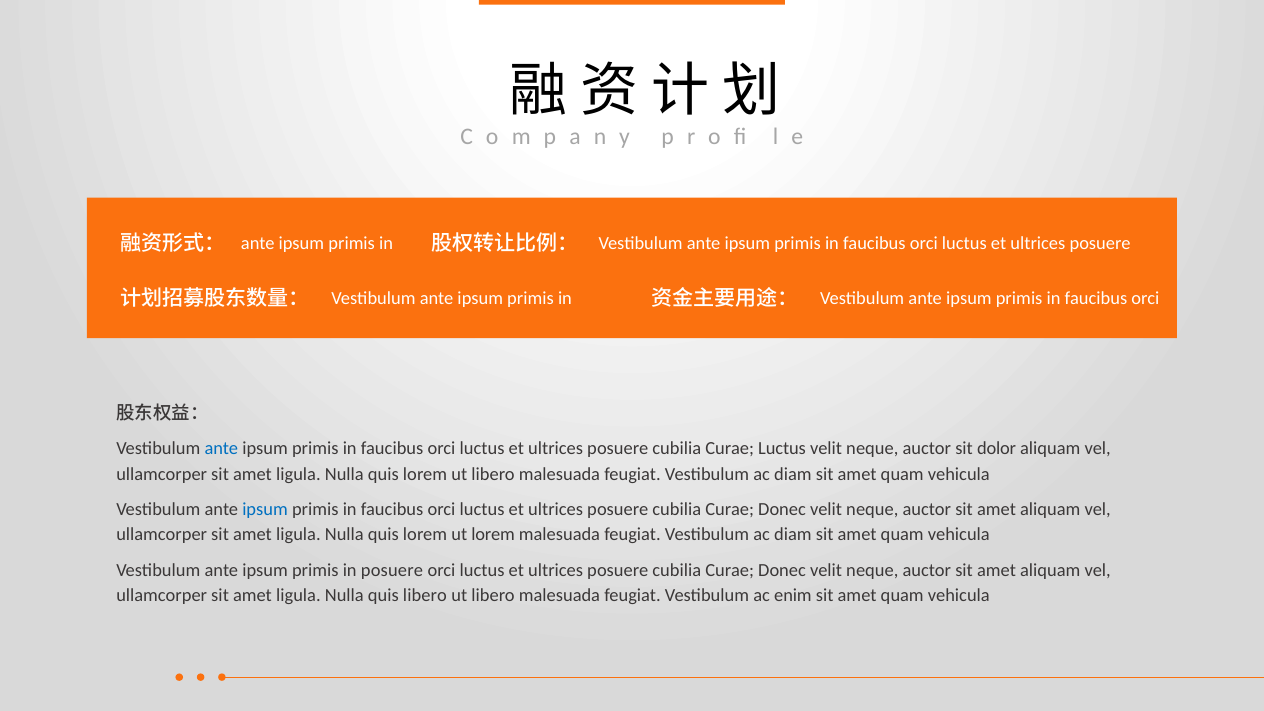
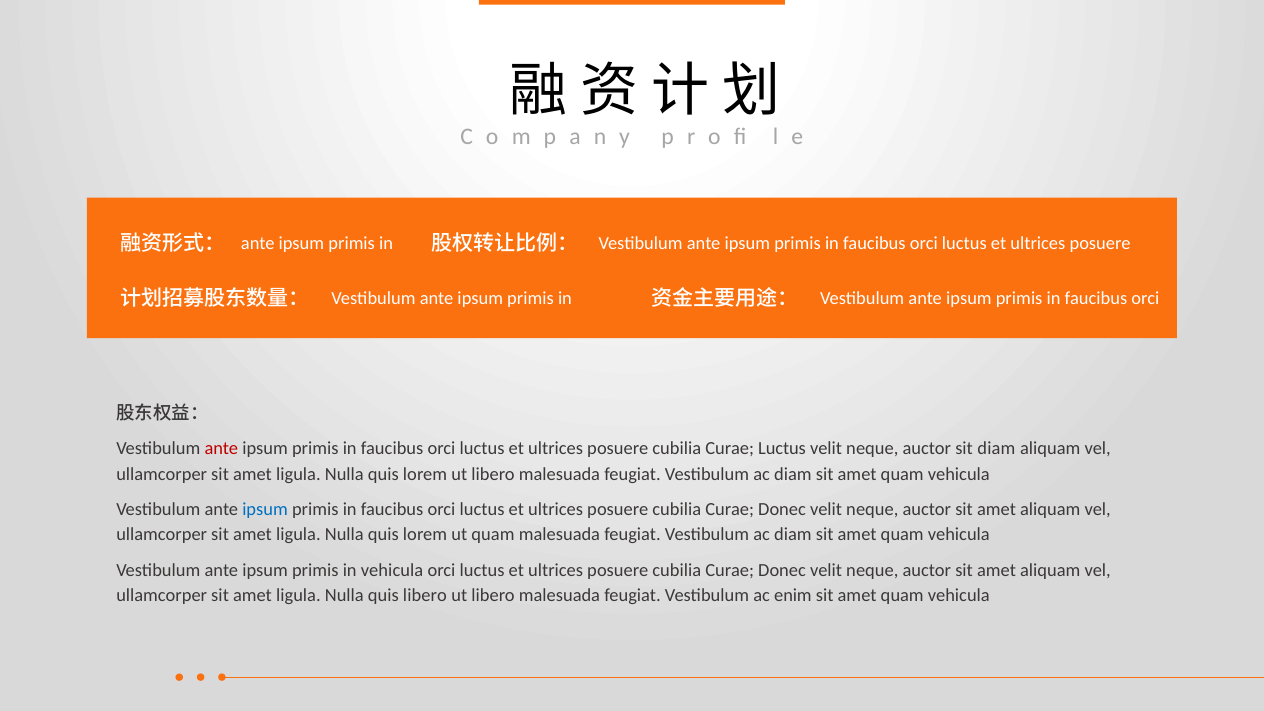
ante at (221, 449) colour: blue -> red
sit dolor: dolor -> diam
ut lorem: lorem -> quam
in posuere: posuere -> vehicula
